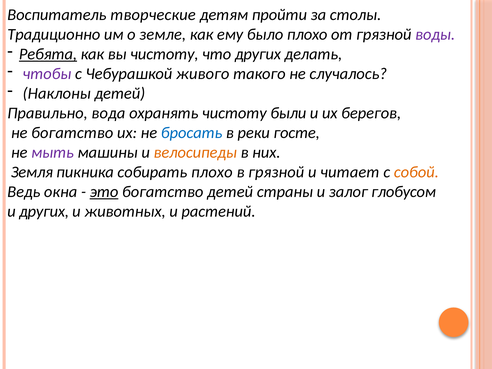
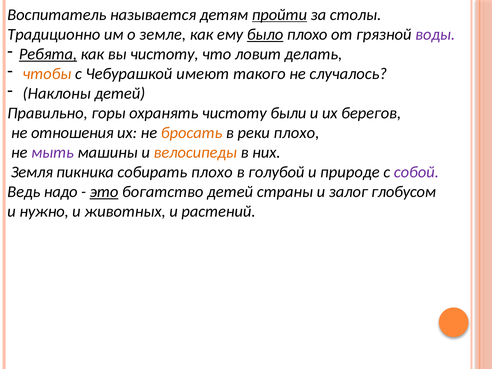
творческие: творческие -> называется
пройти underline: none -> present
было underline: none -> present
что других: других -> ловит
чтобы colour: purple -> orange
живого: живого -> имеют
вода: вода -> горы
не богатство: богатство -> отношения
бросать colour: blue -> orange
реки госте: госте -> плохо
в грязной: грязной -> голубой
читает: читает -> природе
собой colour: orange -> purple
окна: окна -> надо
и других: других -> нужно
